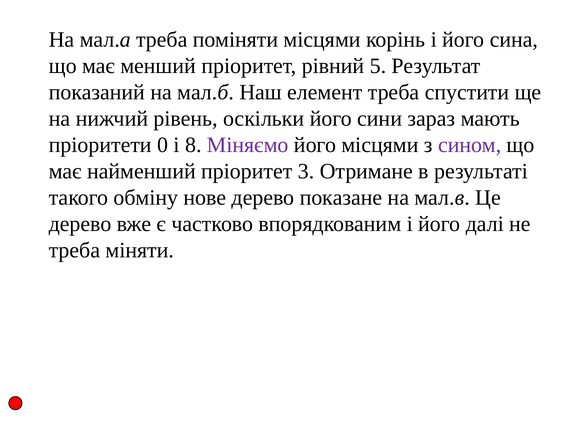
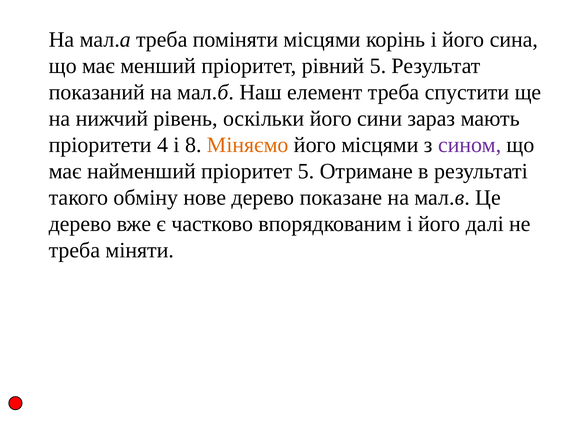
0: 0 -> 4
Міняємо colour: purple -> orange
пріоритет 3: 3 -> 5
